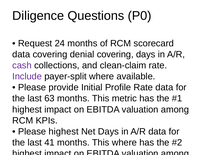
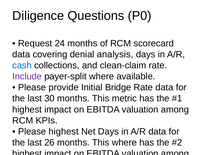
denial covering: covering -> analysis
cash at (22, 65) colour: purple -> blue
Profile: Profile -> Bridge
63: 63 -> 30
41: 41 -> 26
